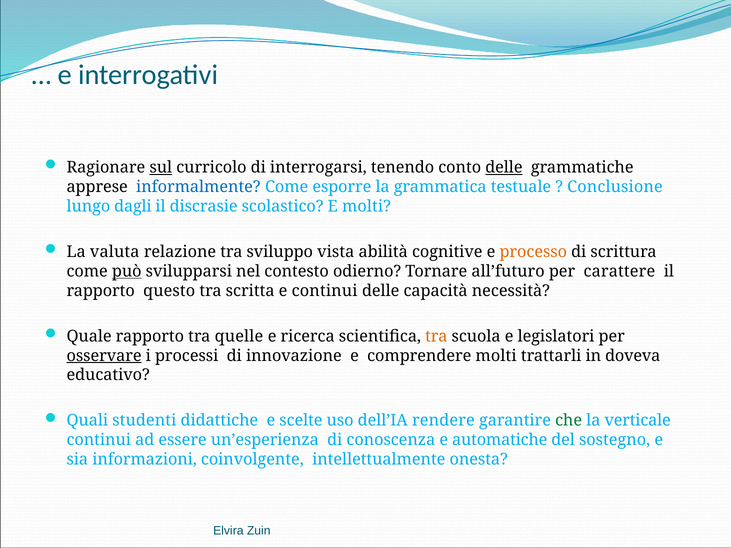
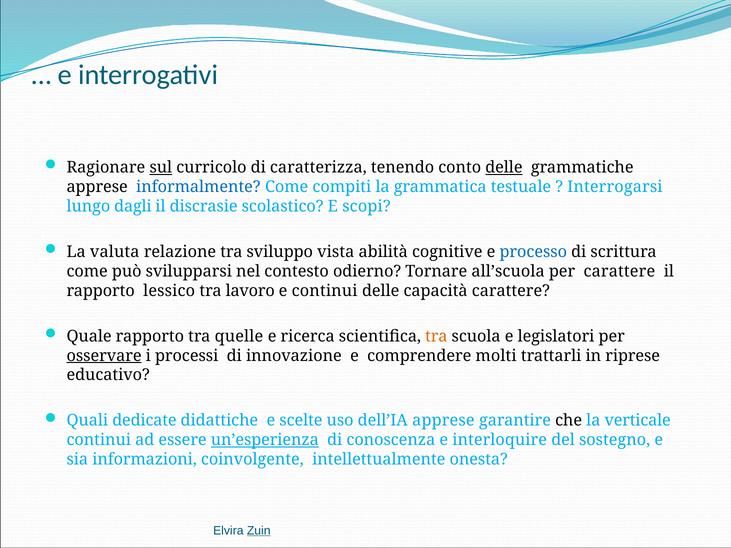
interrogarsi: interrogarsi -> caratterizza
esporre: esporre -> compiti
Conclusione: Conclusione -> Interrogarsi
E molti: molti -> scopi
processo colour: orange -> blue
può underline: present -> none
all’futuro: all’futuro -> all’scuola
questo: questo -> lessico
scritta: scritta -> lavoro
capacità necessità: necessità -> carattere
doveva: doveva -> riprese
studenti: studenti -> dedicate
dell’IA rendere: rendere -> apprese
che colour: green -> black
un’esperienza underline: none -> present
automatiche: automatiche -> interloquire
Zuin underline: none -> present
